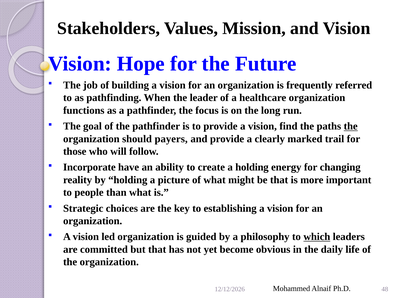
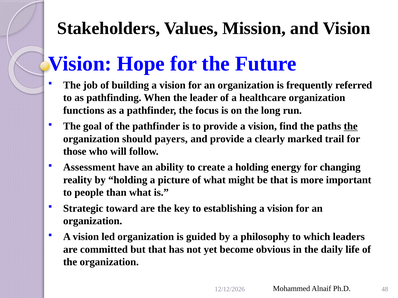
Incorporate: Incorporate -> Assessment
choices: choices -> toward
which underline: present -> none
